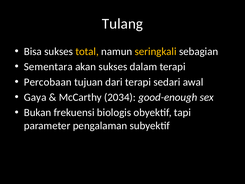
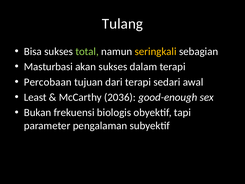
total colour: yellow -> light green
Sementara: Sementara -> Masturbasi
Gaya: Gaya -> Least
2034: 2034 -> 2036
